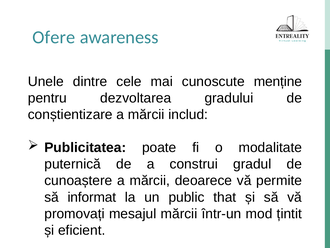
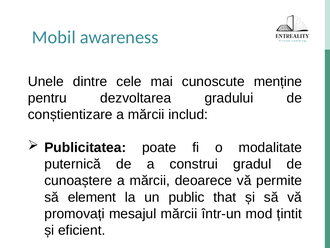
Ofere: Ofere -> Mobil
informat: informat -> element
